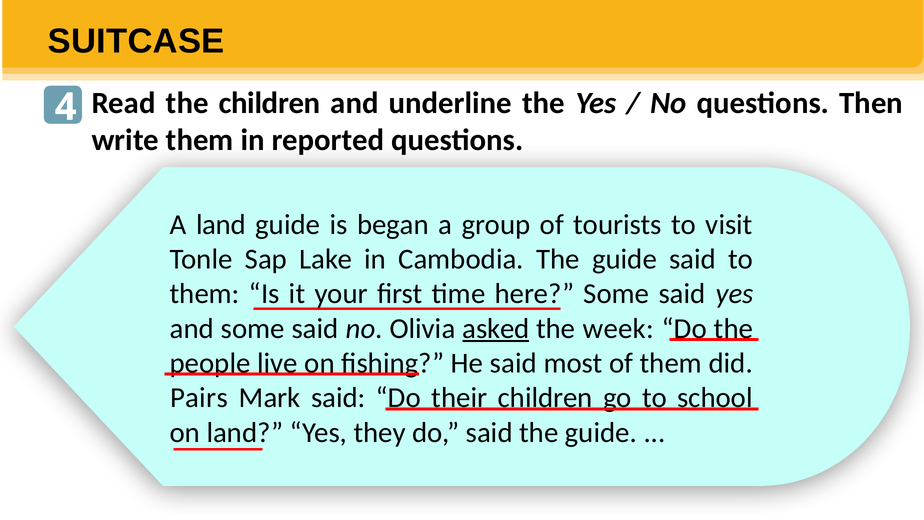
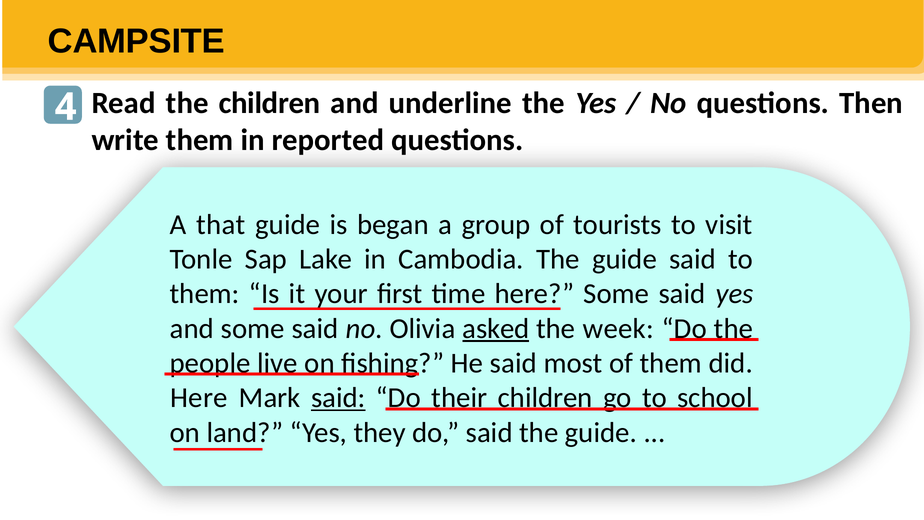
SUITCASE: SUITCASE -> CAMPSITE
A land: land -> that
Pairs at (199, 398): Pairs -> Here
said at (338, 398) underline: none -> present
